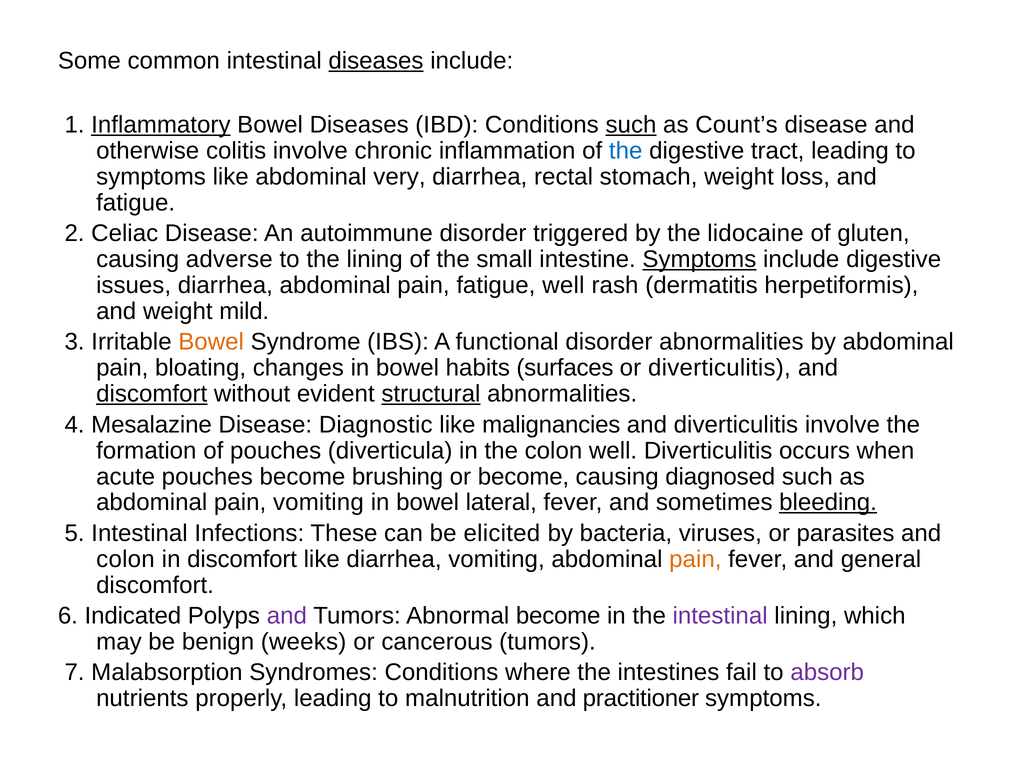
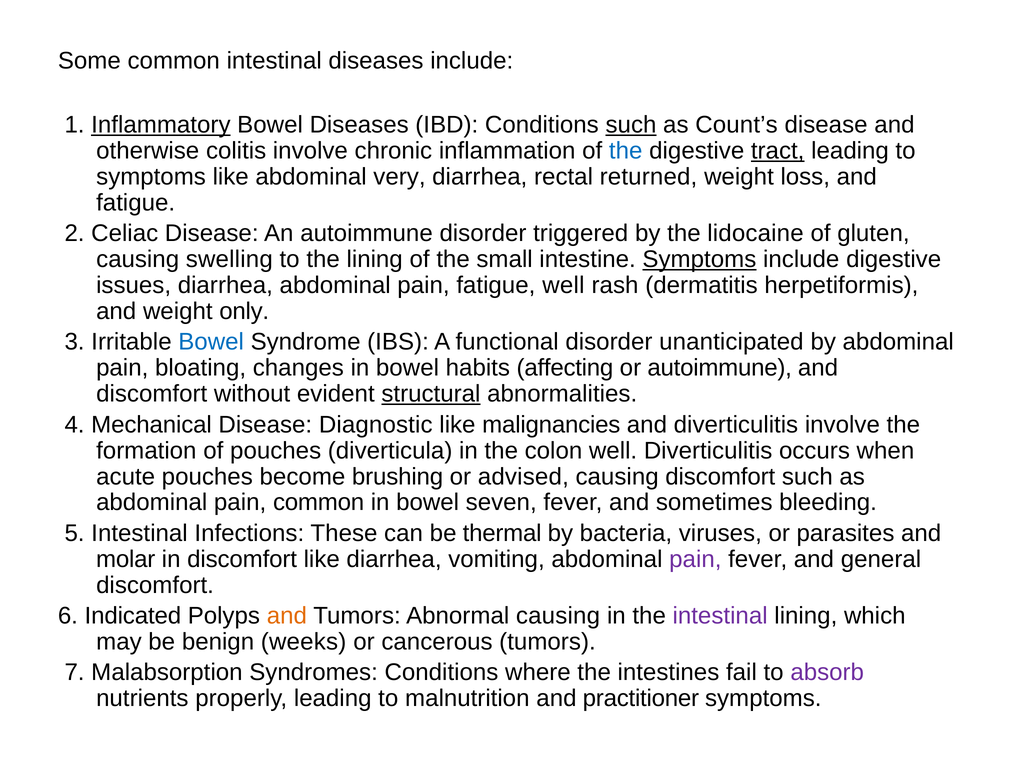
diseases at (376, 61) underline: present -> none
tract underline: none -> present
stomach: stomach -> returned
adverse: adverse -> swelling
mild: mild -> only
Bowel at (211, 342) colour: orange -> blue
disorder abnormalities: abnormalities -> unanticipated
surfaces: surfaces -> affecting
or diverticulitis: diverticulitis -> autoimmune
discomfort at (152, 394) underline: present -> none
Mesalazine: Mesalazine -> Mechanical
or become: become -> advised
causing diagnosed: diagnosed -> discomfort
pain vomiting: vomiting -> common
lateral: lateral -> seven
bleeding underline: present -> none
elicited: elicited -> thermal
colon at (125, 559): colon -> molar
pain at (695, 559) colour: orange -> purple
and at (287, 616) colour: purple -> orange
Abnormal become: become -> causing
